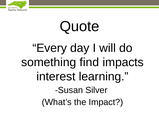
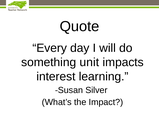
find: find -> unit
